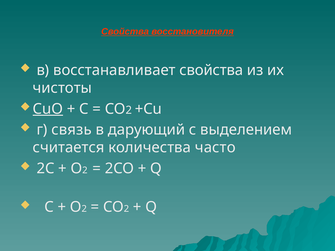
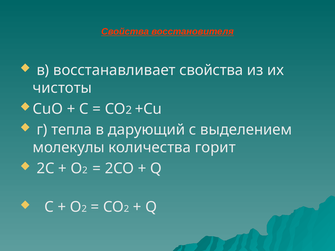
CuO underline: present -> none
связь: связь -> тепла
считается: считается -> молекулы
часто: часто -> горит
